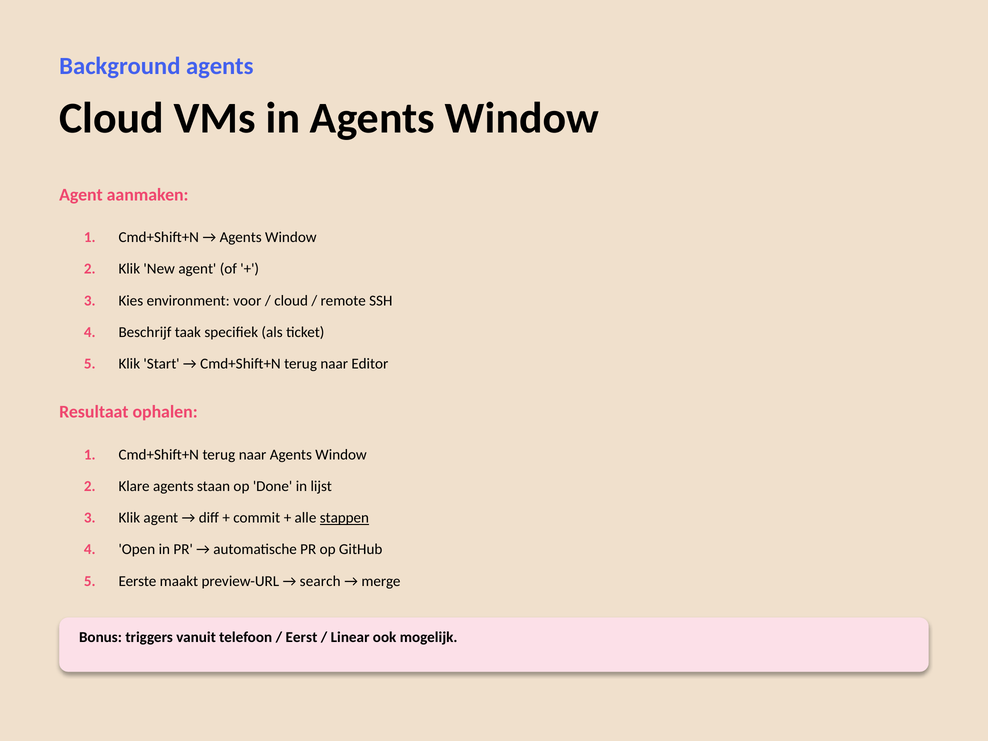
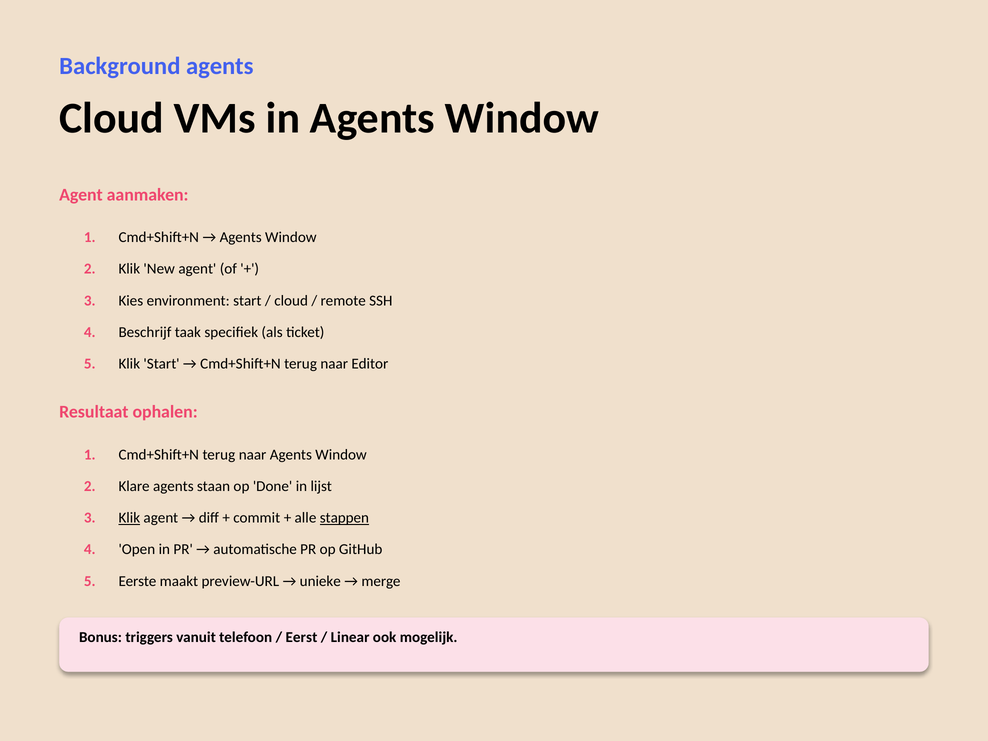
environment voor: voor -> start
Klik at (129, 518) underline: none -> present
search: search -> unieke
